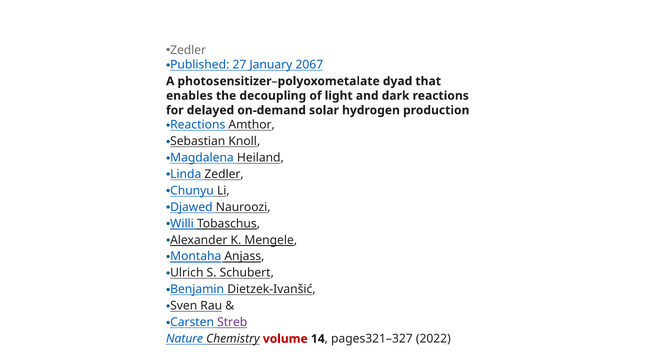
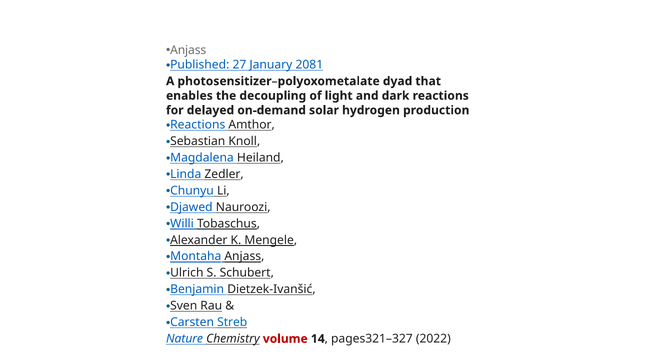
Zedler at (188, 50): Zedler -> Anjass
2067: 2067 -> 2081
Streb colour: purple -> blue
